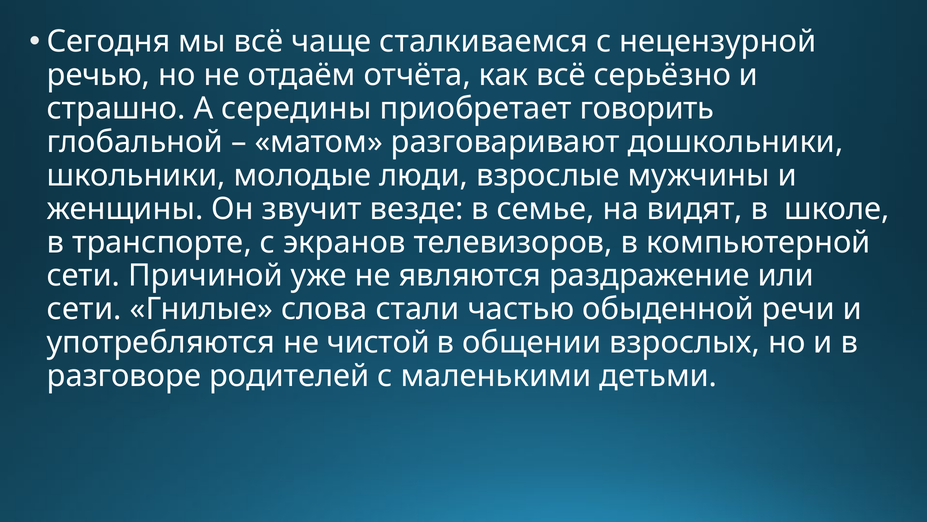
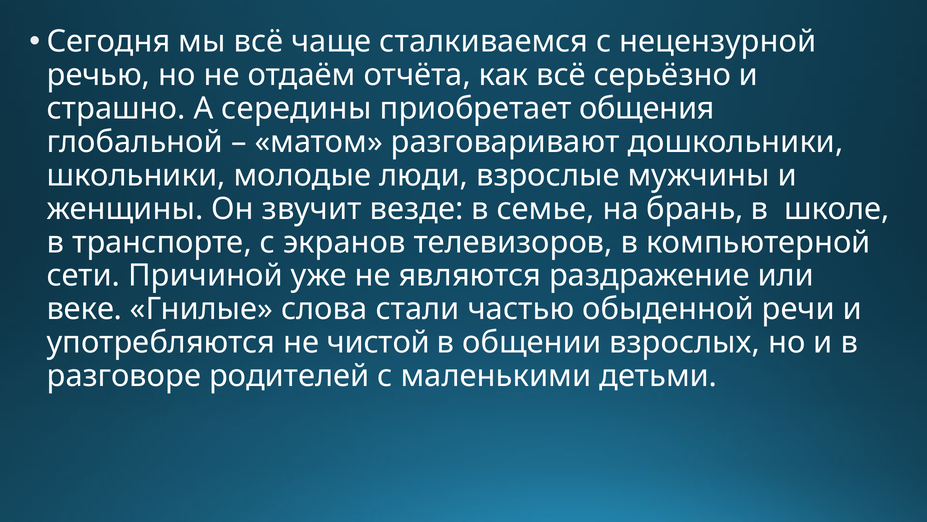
говорить: говорить -> общения
видят: видят -> брань
сети at (84, 309): сети -> веке
